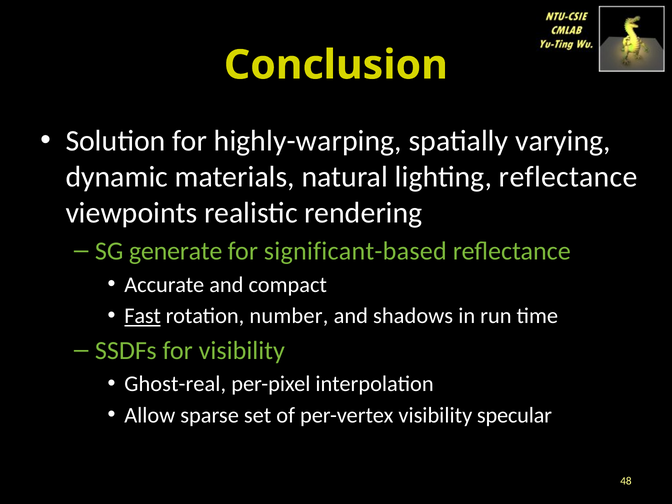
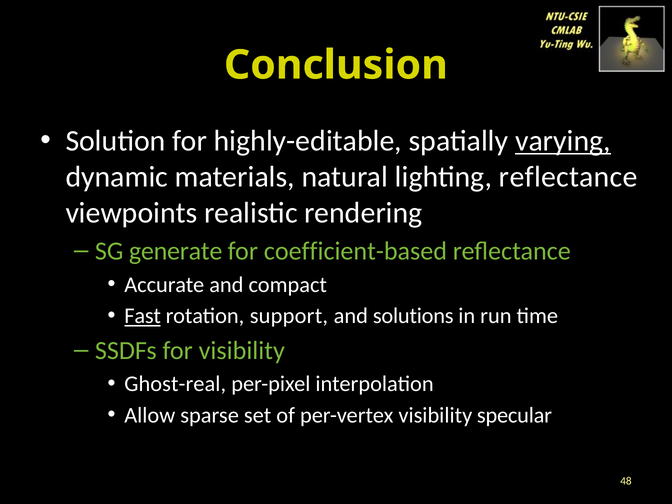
highly-warping: highly-warping -> highly-editable
varying underline: none -> present
significant-based: significant-based -> coefficient-based
number: number -> support
shadows: shadows -> solutions
